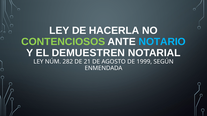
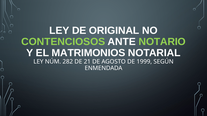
HACERLA: HACERLA -> ORIGINAL
NOTARIO colour: light blue -> light green
DEMUESTREN: DEMUESTREN -> MATRIMONIOS
